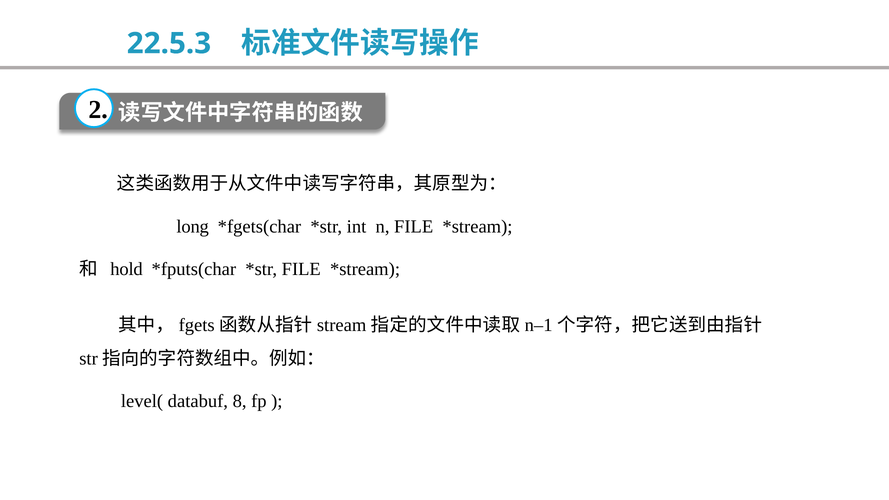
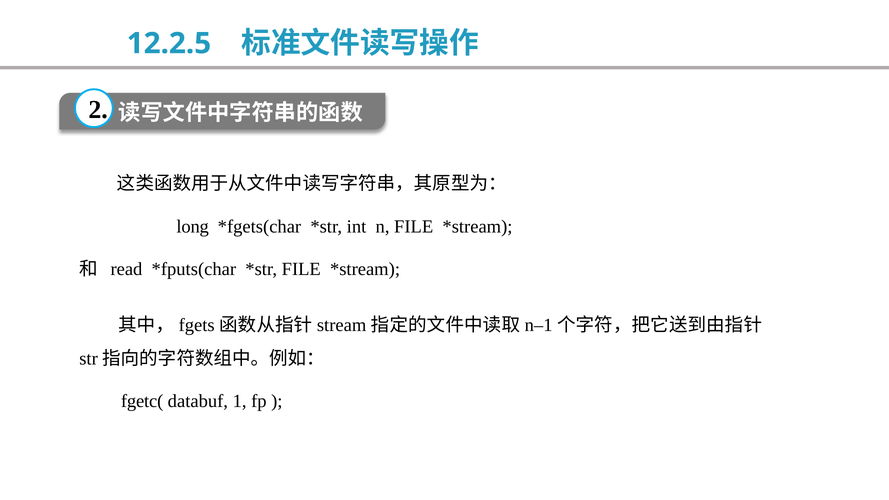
22.5.3: 22.5.3 -> 12.2.5
hold: hold -> read
level(: level( -> fgetc(
8: 8 -> 1
